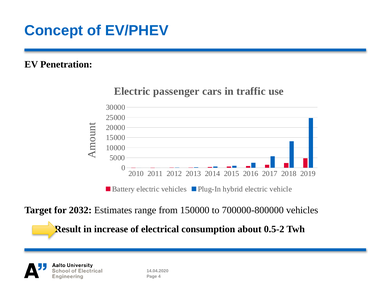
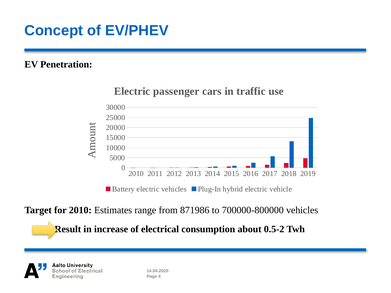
for 2032: 2032 -> 2010
150000: 150000 -> 871986
